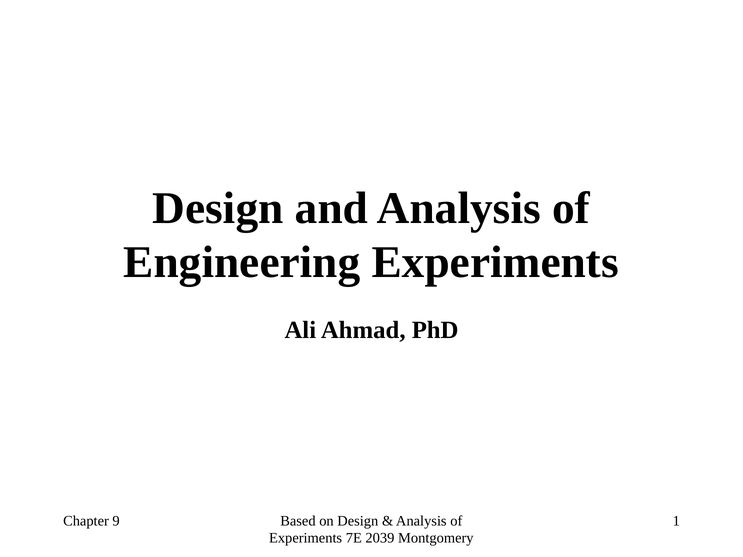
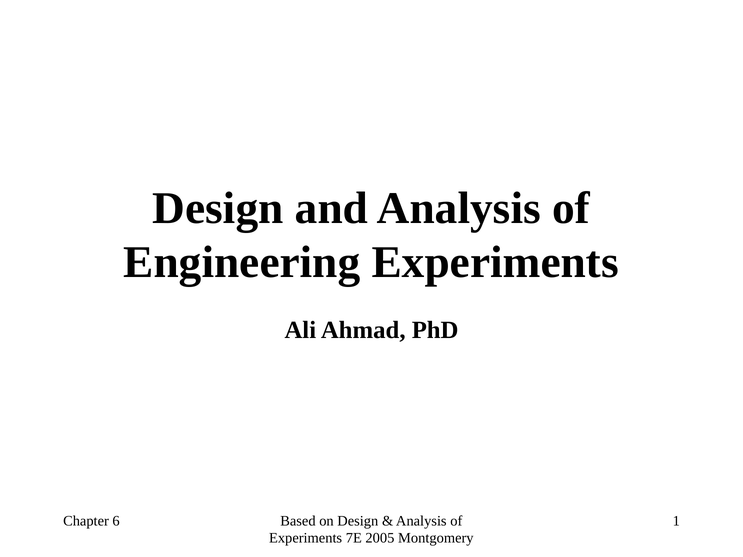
9: 9 -> 6
2039: 2039 -> 2005
